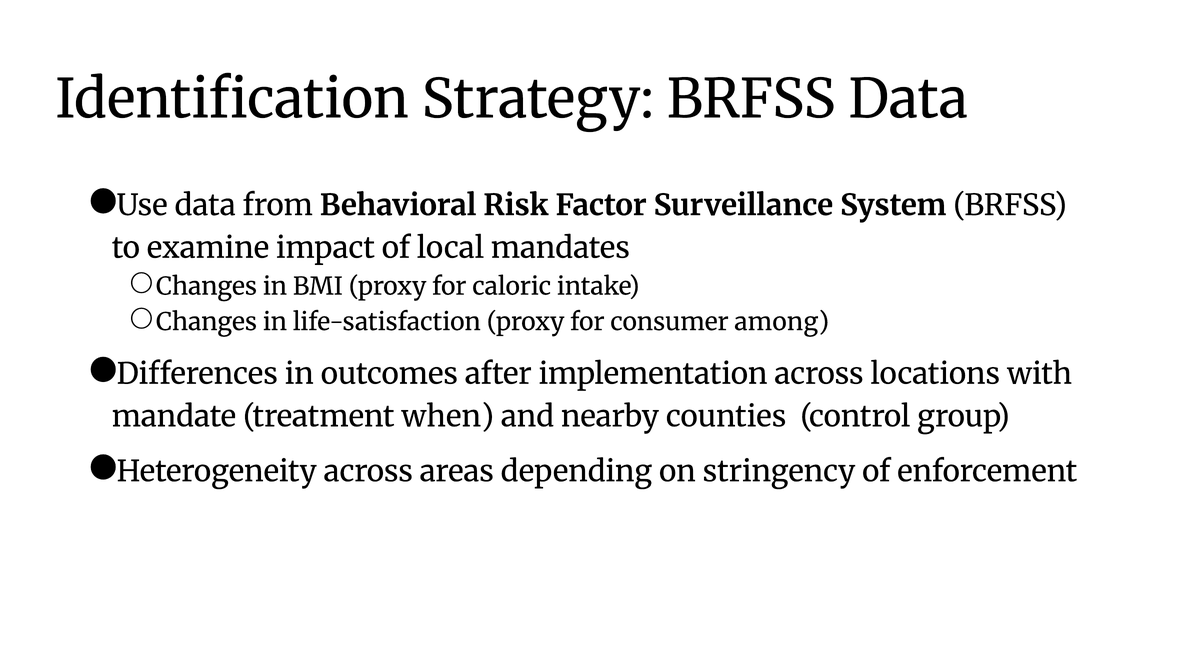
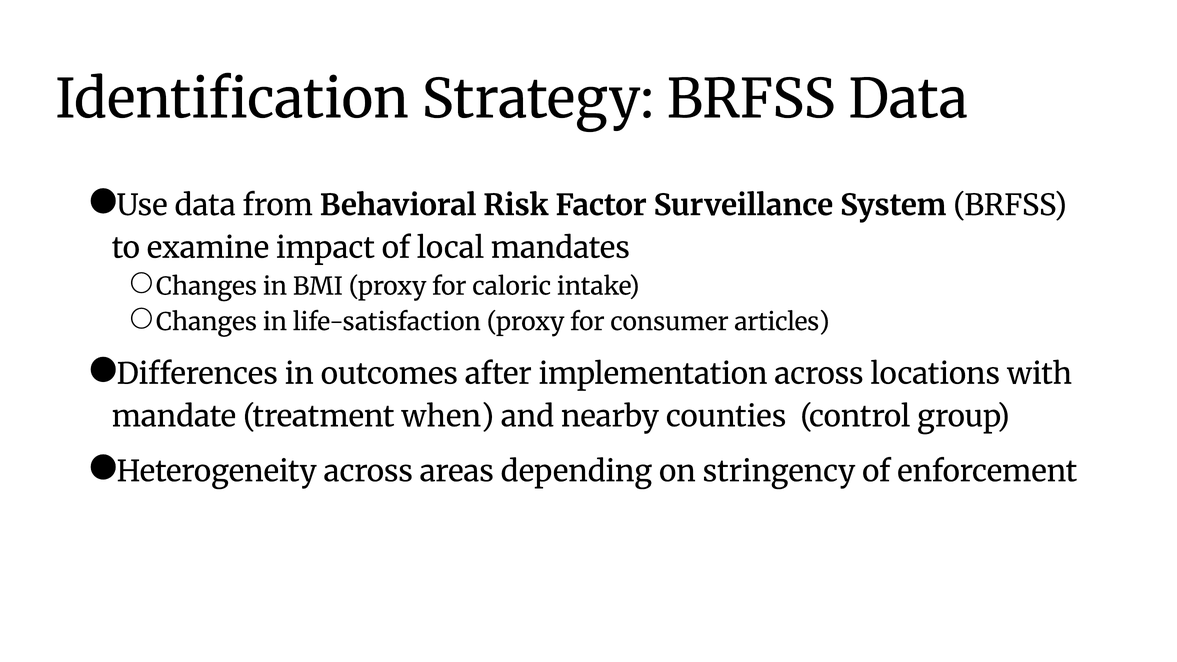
among: among -> articles
